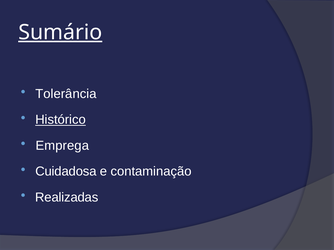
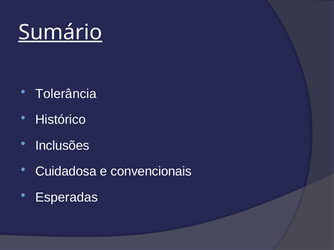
Histórico underline: present -> none
Emprega: Emprega -> Inclusões
contaminação: contaminação -> convencionais
Realizadas: Realizadas -> Esperadas
